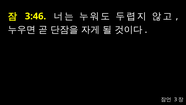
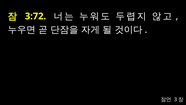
3:46: 3:46 -> 3:72
